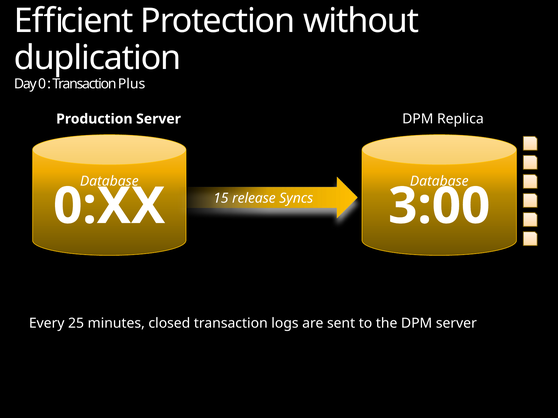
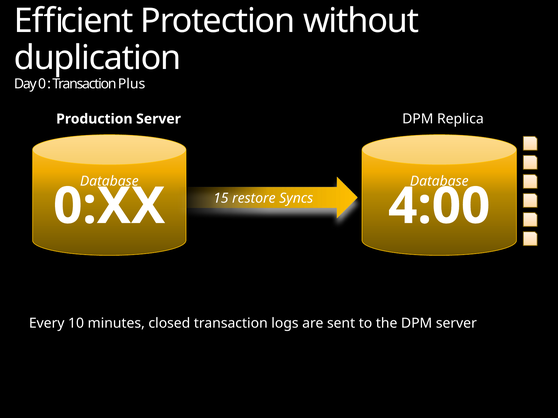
release: release -> restore
3:00: 3:00 -> 4:00
25: 25 -> 10
